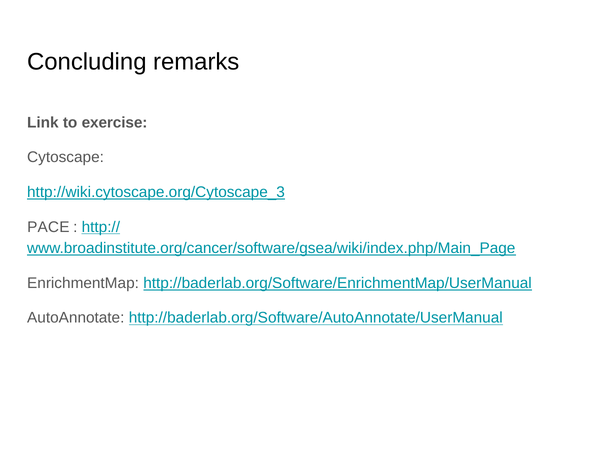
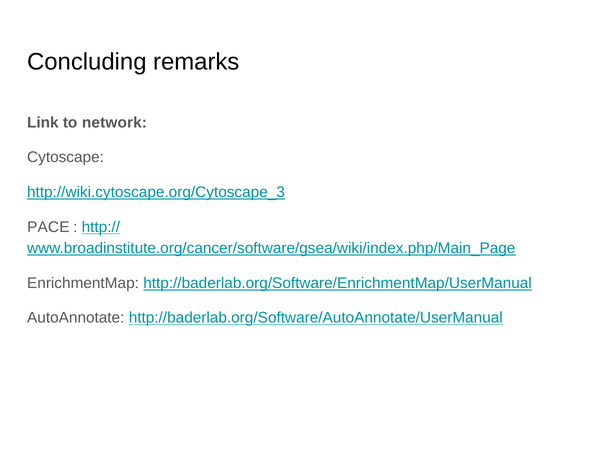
exercise: exercise -> network
